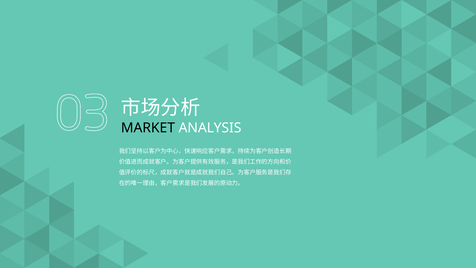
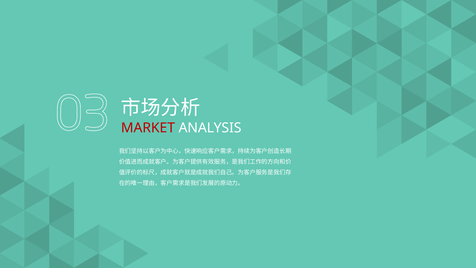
MARKET colour: black -> red
